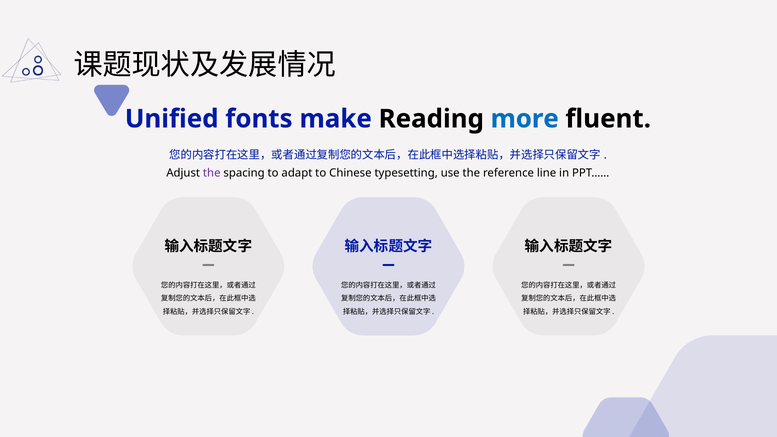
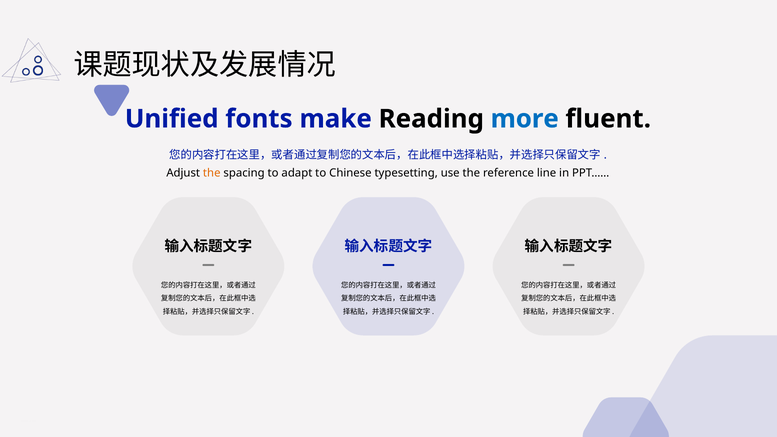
the at (212, 173) colour: purple -> orange
